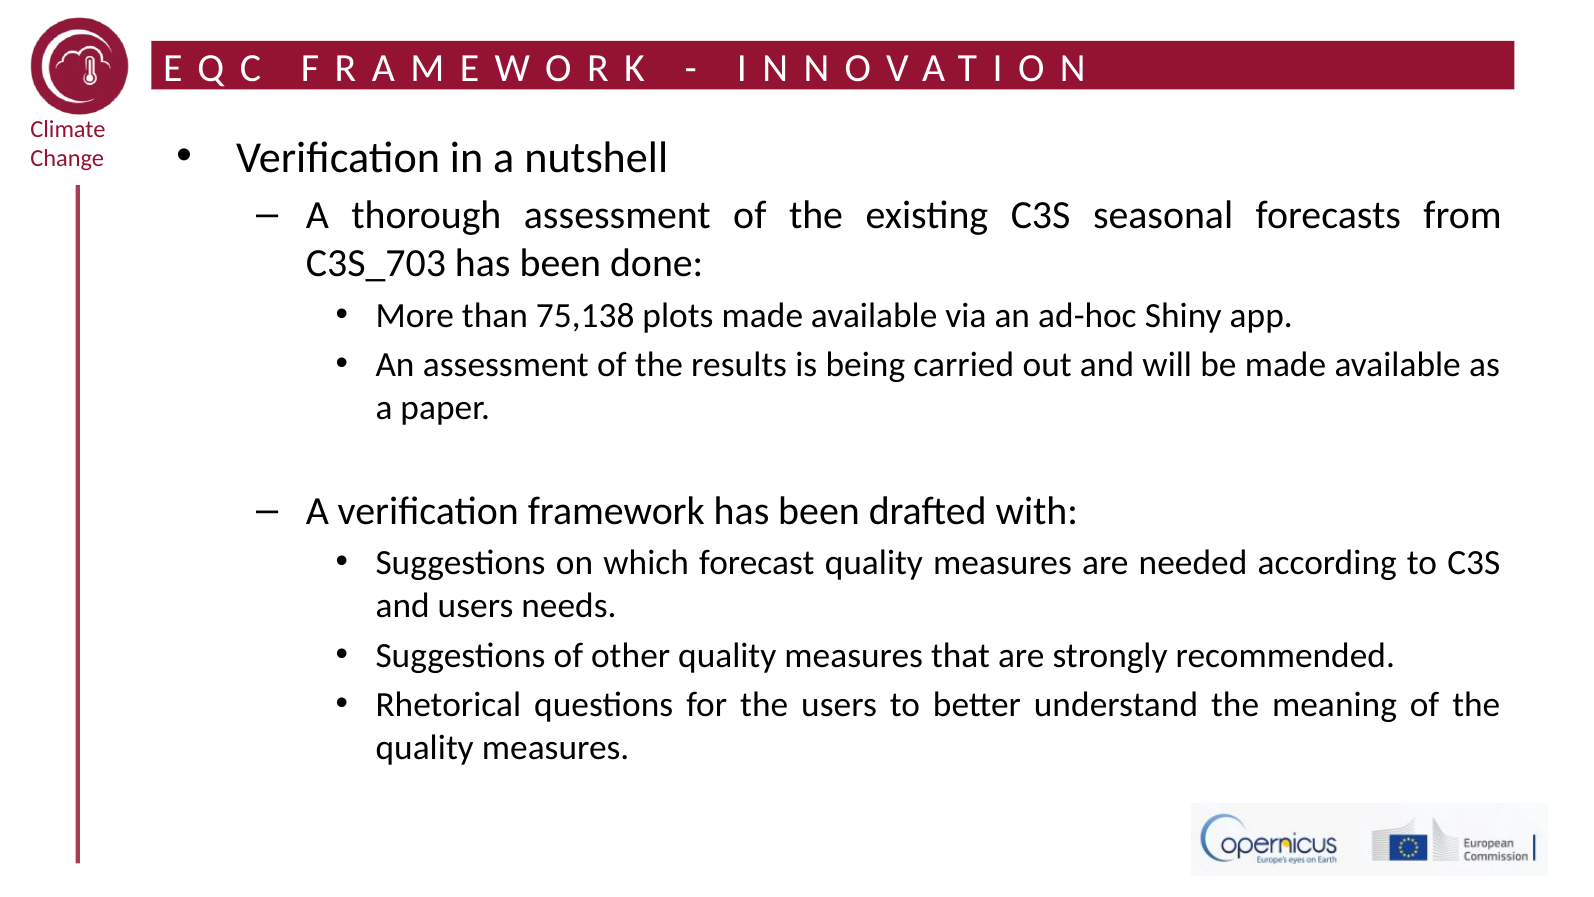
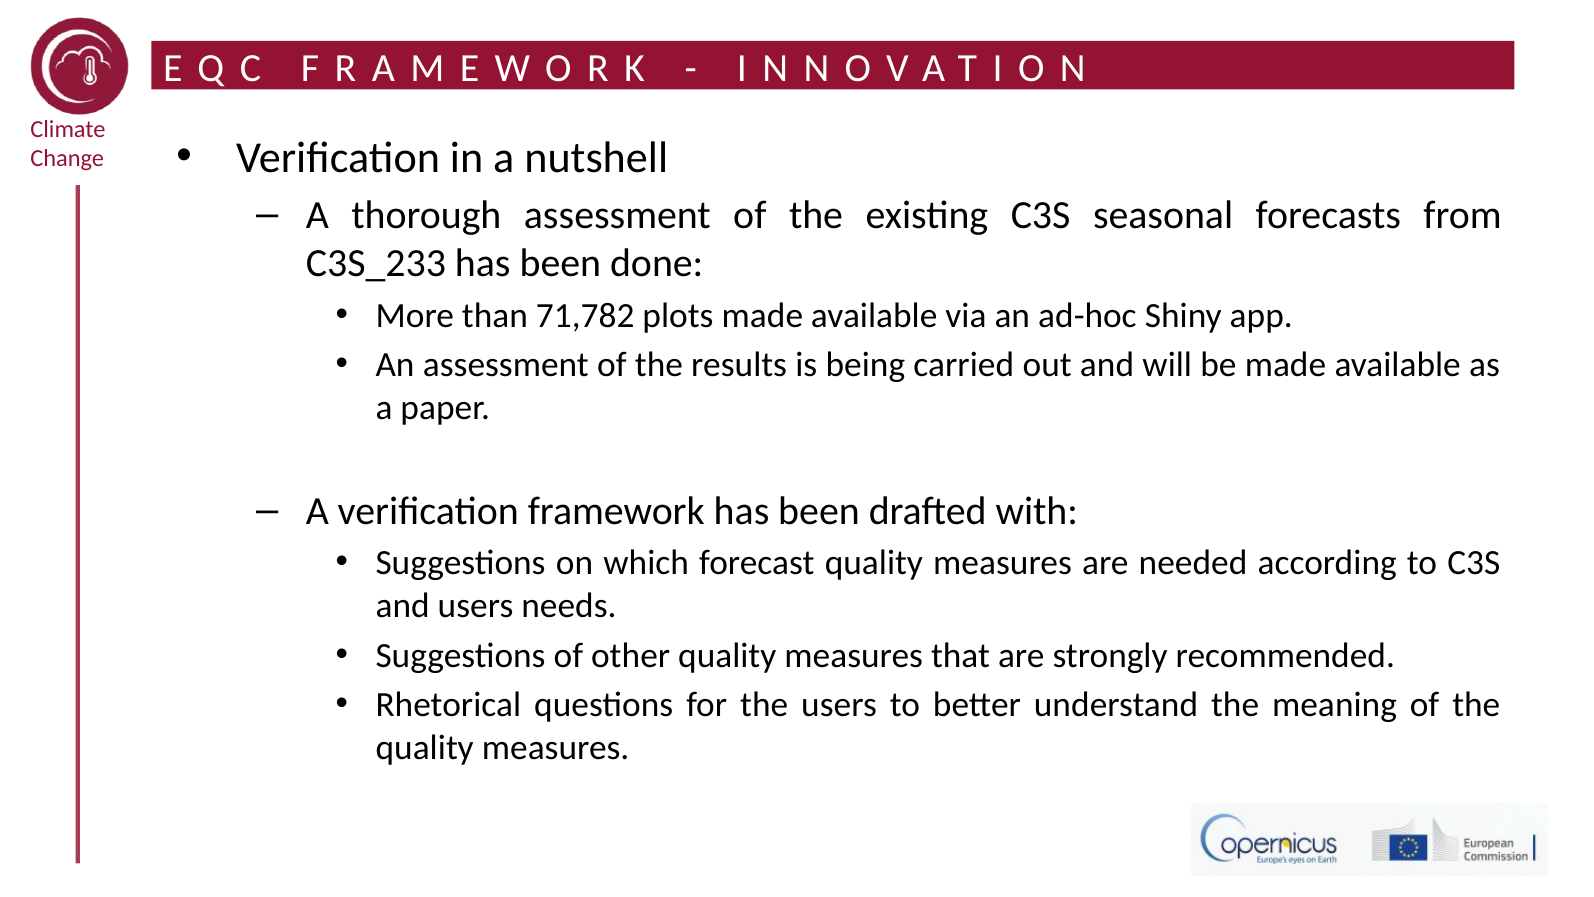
C3S_703: C3S_703 -> C3S_233
75,138: 75,138 -> 71,782
